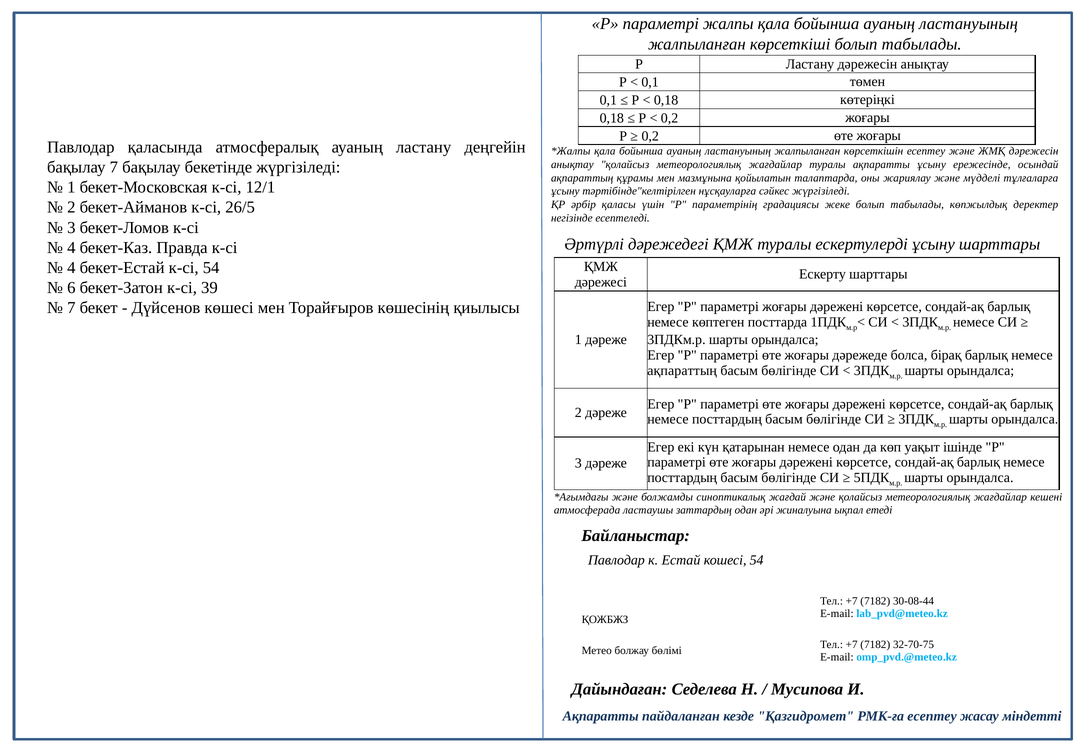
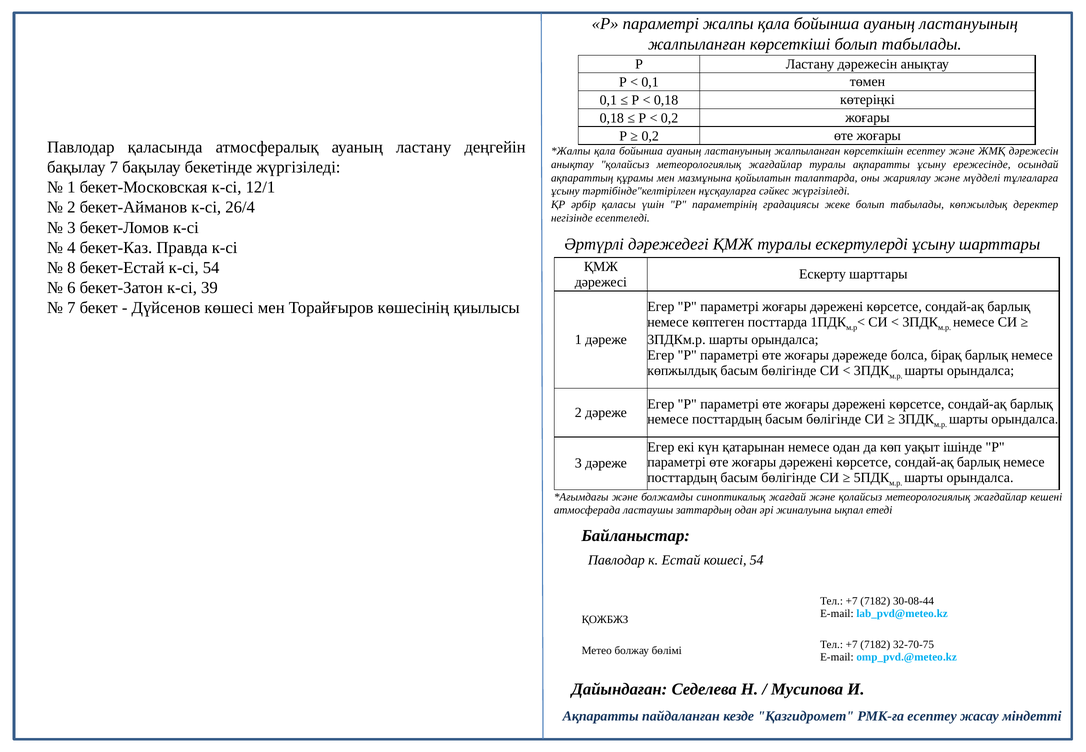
26/5: 26/5 -> 26/4
4 at (71, 268): 4 -> 8
ақпараттың at (682, 370): ақпараттың -> көпжылдық
